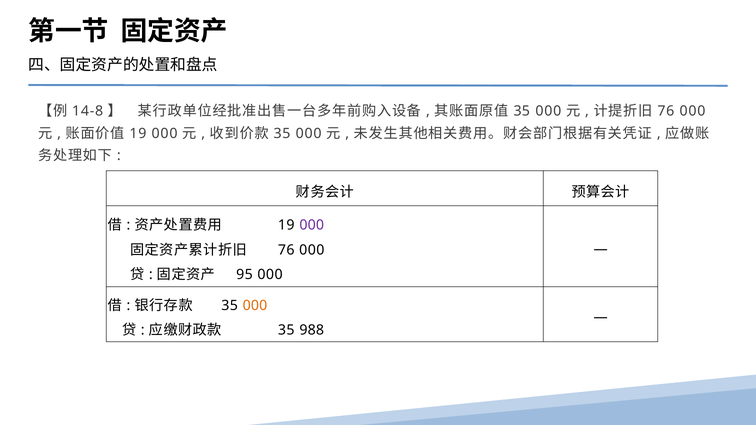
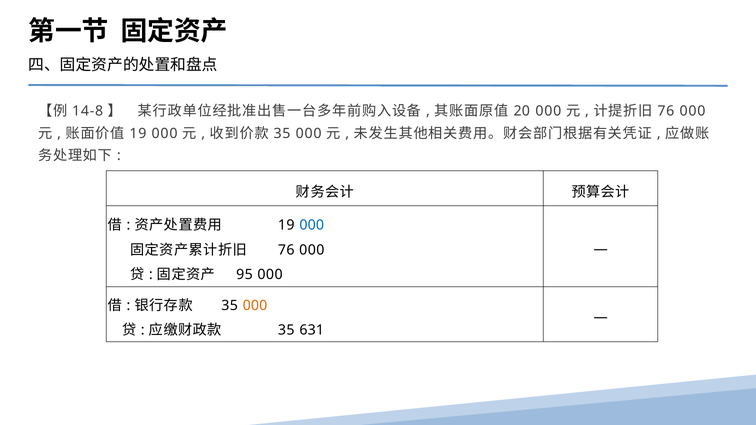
35 at (522, 111): 35 -> 20
000 at (312, 225) colour: purple -> blue
988: 988 -> 631
